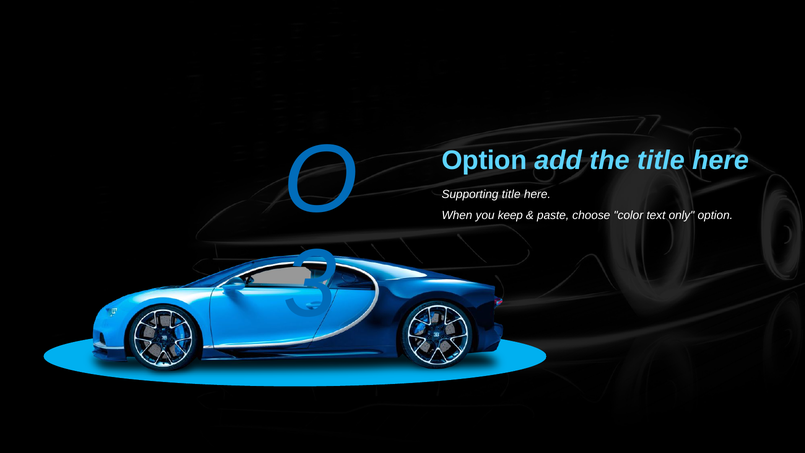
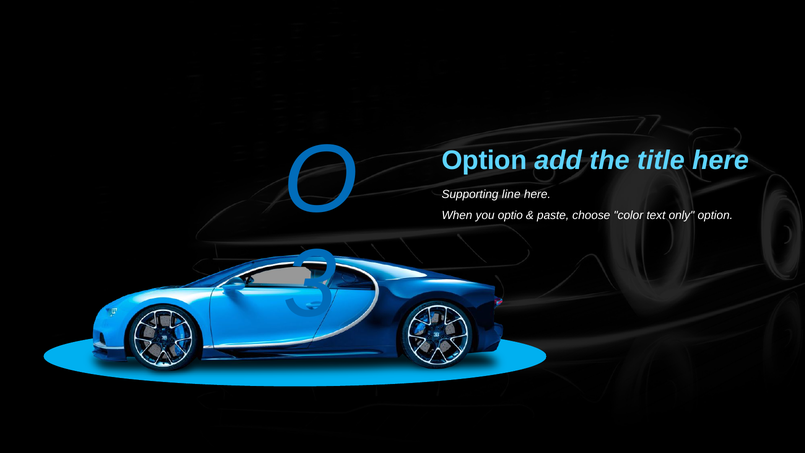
Supporting title: title -> line
keep: keep -> optio
